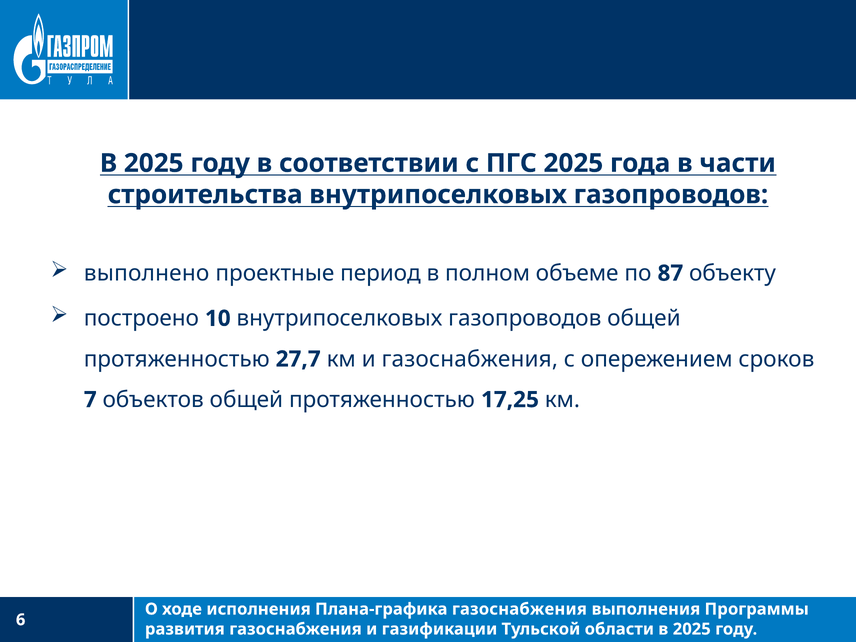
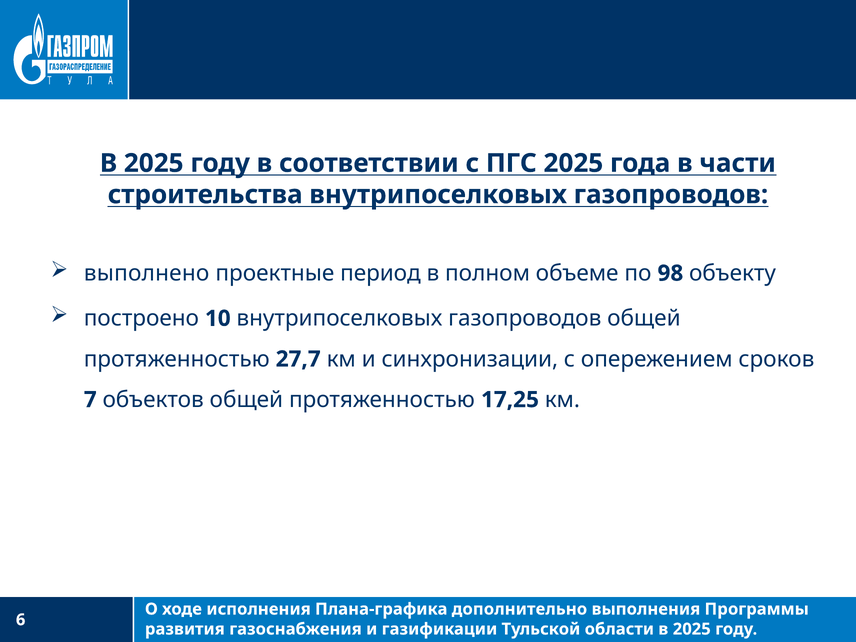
87: 87 -> 98
и газоснабжения: газоснабжения -> синхронизации
Плана-графика газоснабжения: газоснабжения -> дополнительно
